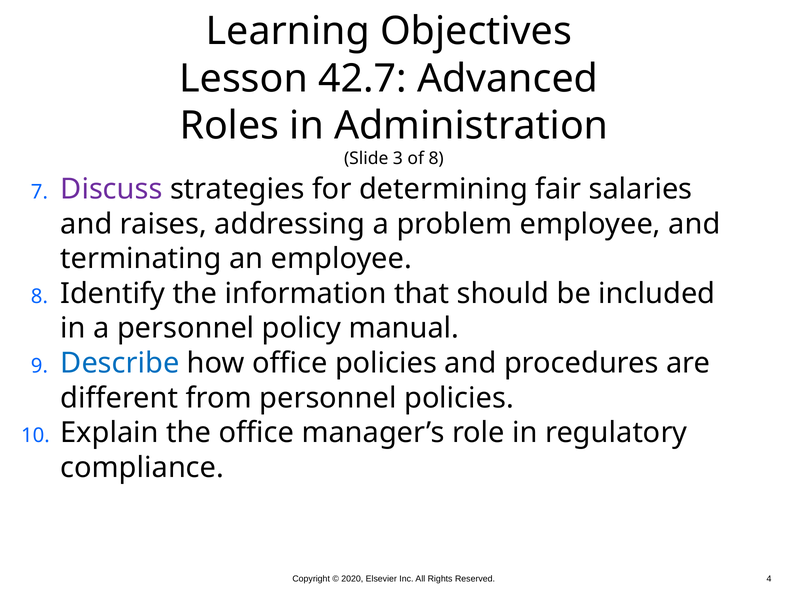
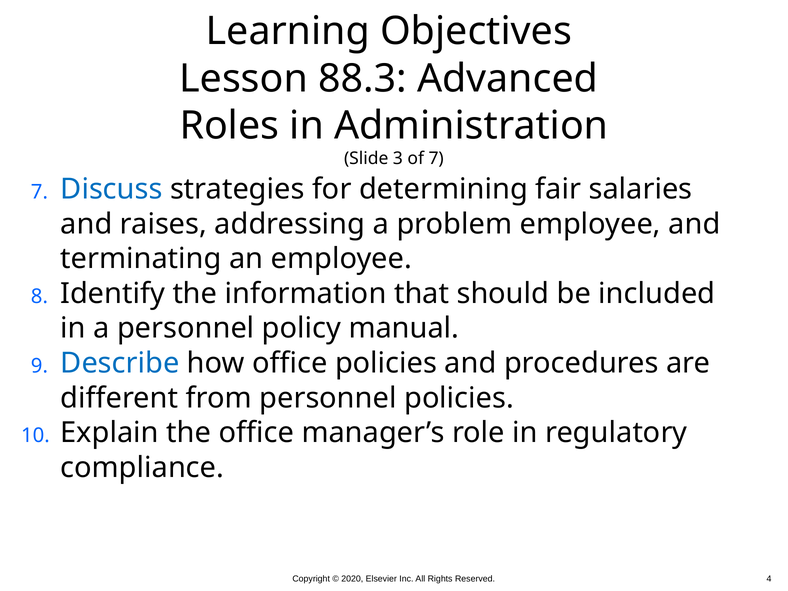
42.7: 42.7 -> 88.3
of 8: 8 -> 7
Discuss colour: purple -> blue
